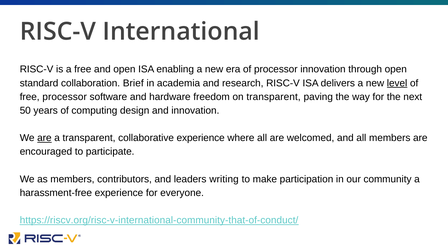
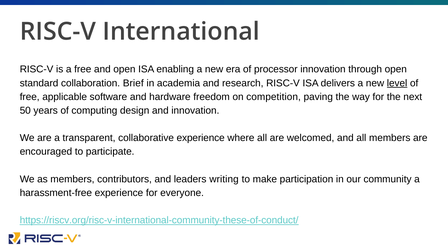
free processor: processor -> applicable
on transparent: transparent -> competition
are at (44, 138) underline: present -> none
https://riscv.org/risc-v-international-community-that-of-conduct/: https://riscv.org/risc-v-international-community-that-of-conduct/ -> https://riscv.org/risc-v-international-community-these-of-conduct/
